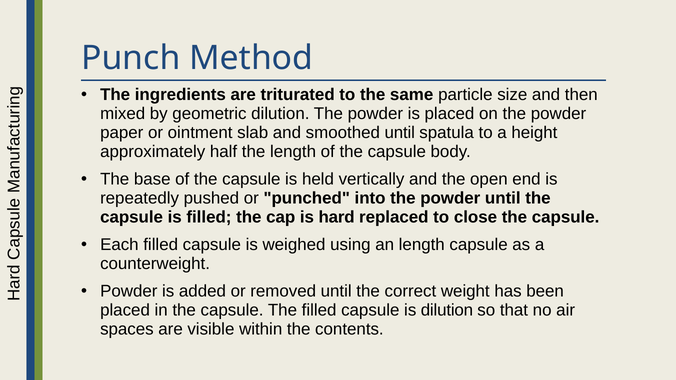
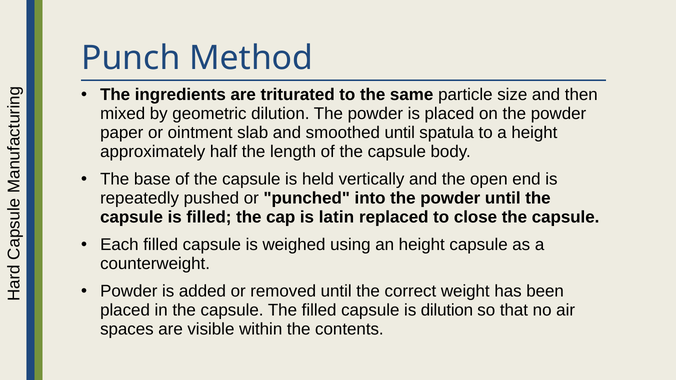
hard: hard -> latin
an length: length -> height
